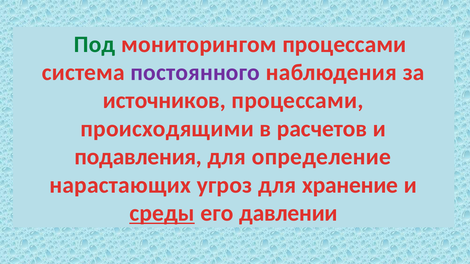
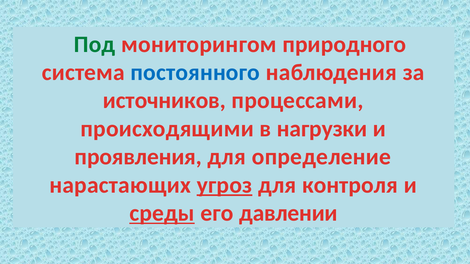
мониторингом процессами: процессами -> природного
постоянного colour: purple -> blue
расчетов: расчетов -> нагрузки
подавления: подавления -> проявления
угроз underline: none -> present
хранение: хранение -> контроля
